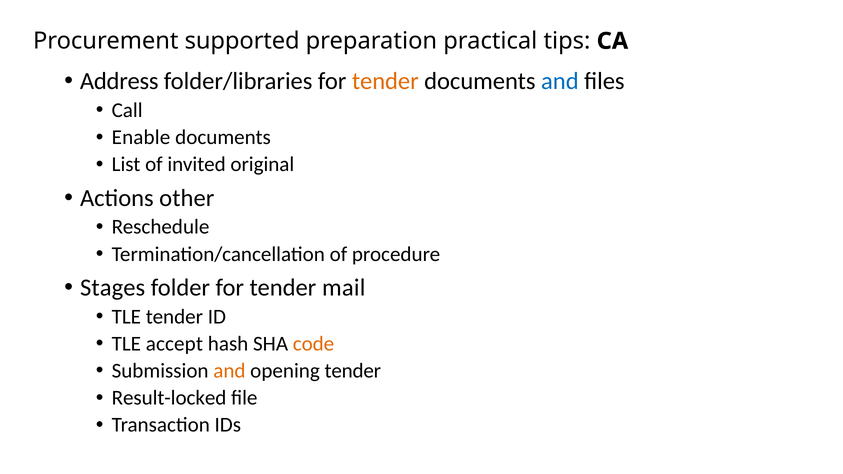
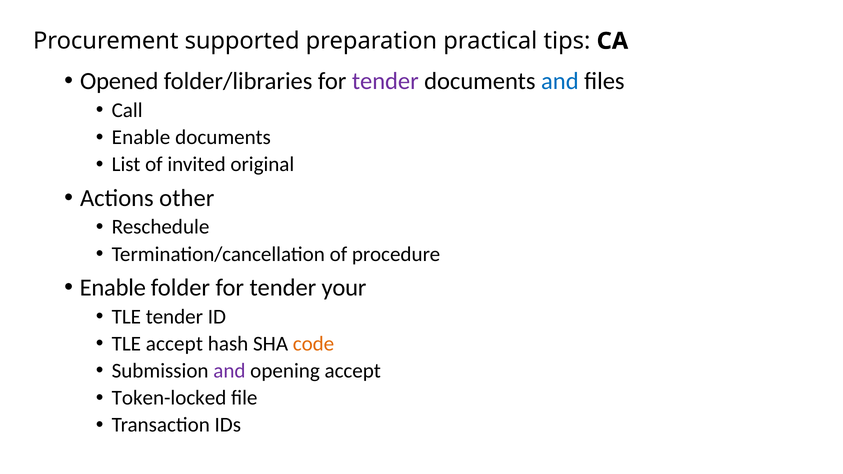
Address: Address -> Opened
tender at (385, 81) colour: orange -> purple
Stages at (113, 288): Stages -> Enable
mail: mail -> your
and at (229, 371) colour: orange -> purple
opening tender: tender -> accept
Result-locked: Result-locked -> Token-locked
